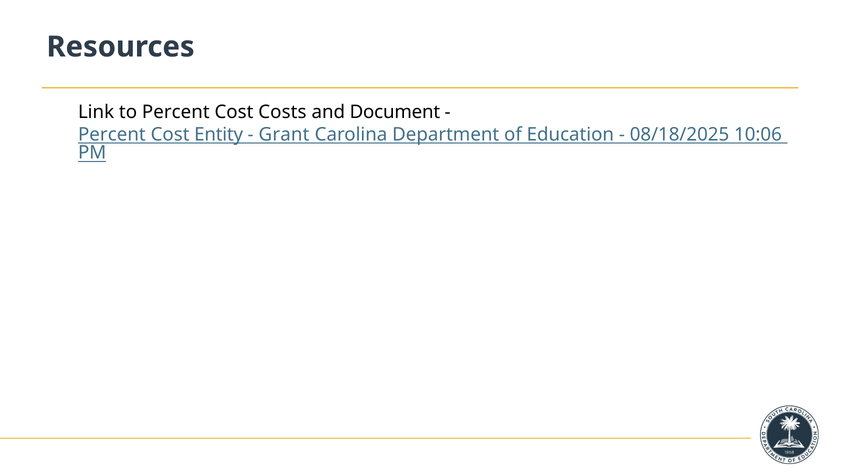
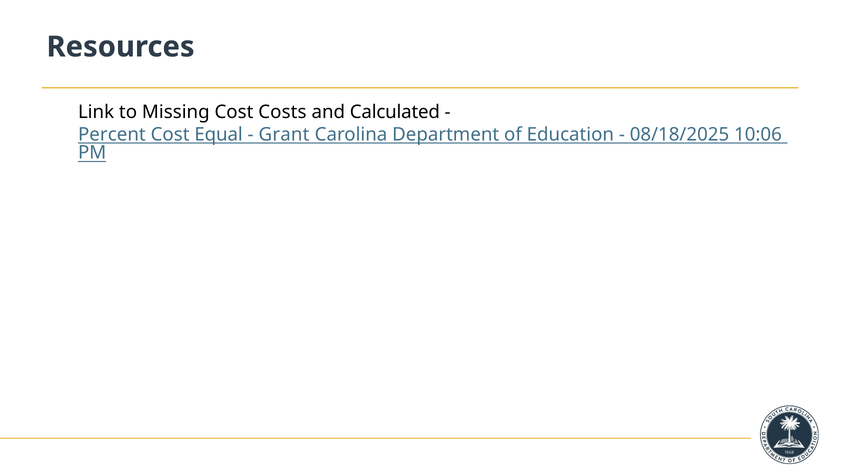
to Percent: Percent -> Missing
Document: Document -> Calculated
Entity: Entity -> Equal
